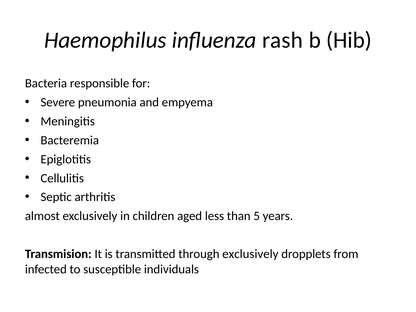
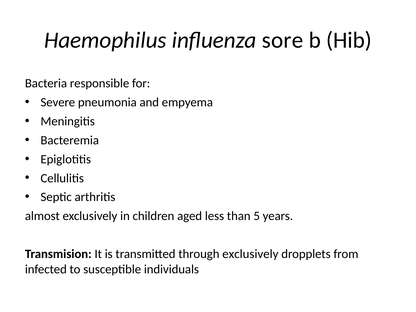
rash: rash -> sore
